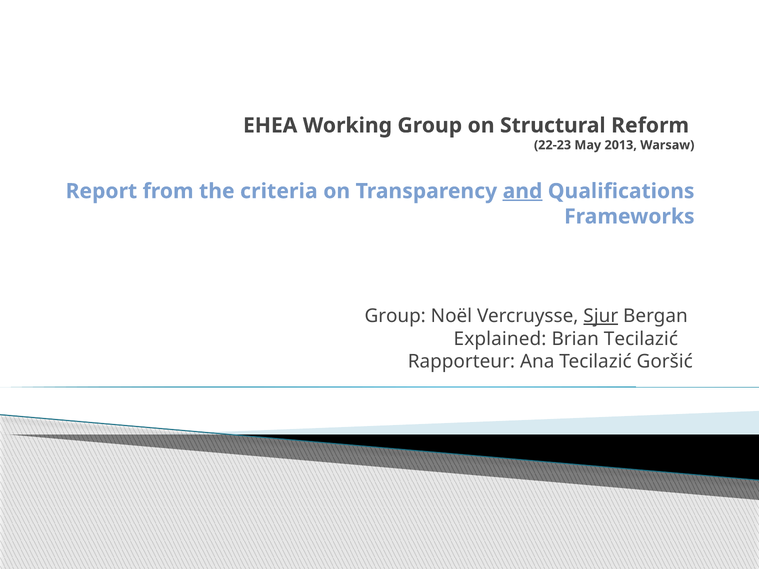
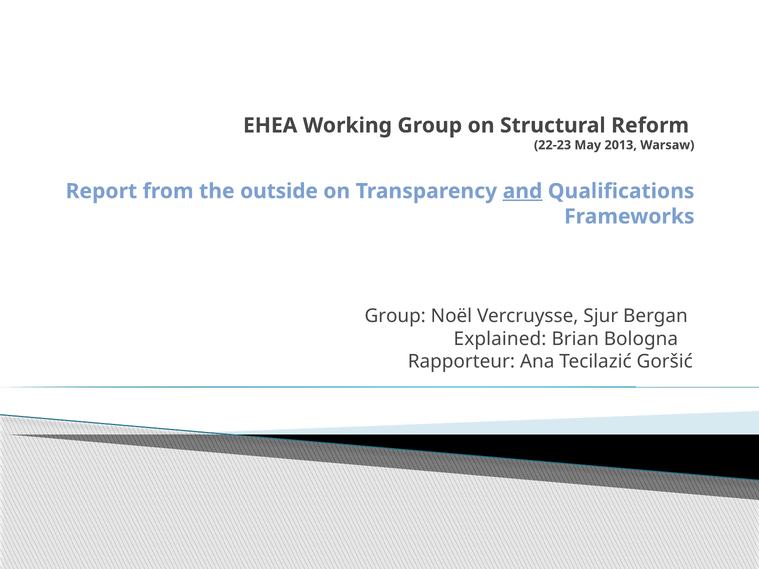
criteria: criteria -> outside
Sjur underline: present -> none
Brian Tecilazić: Tecilazić -> Bologna
